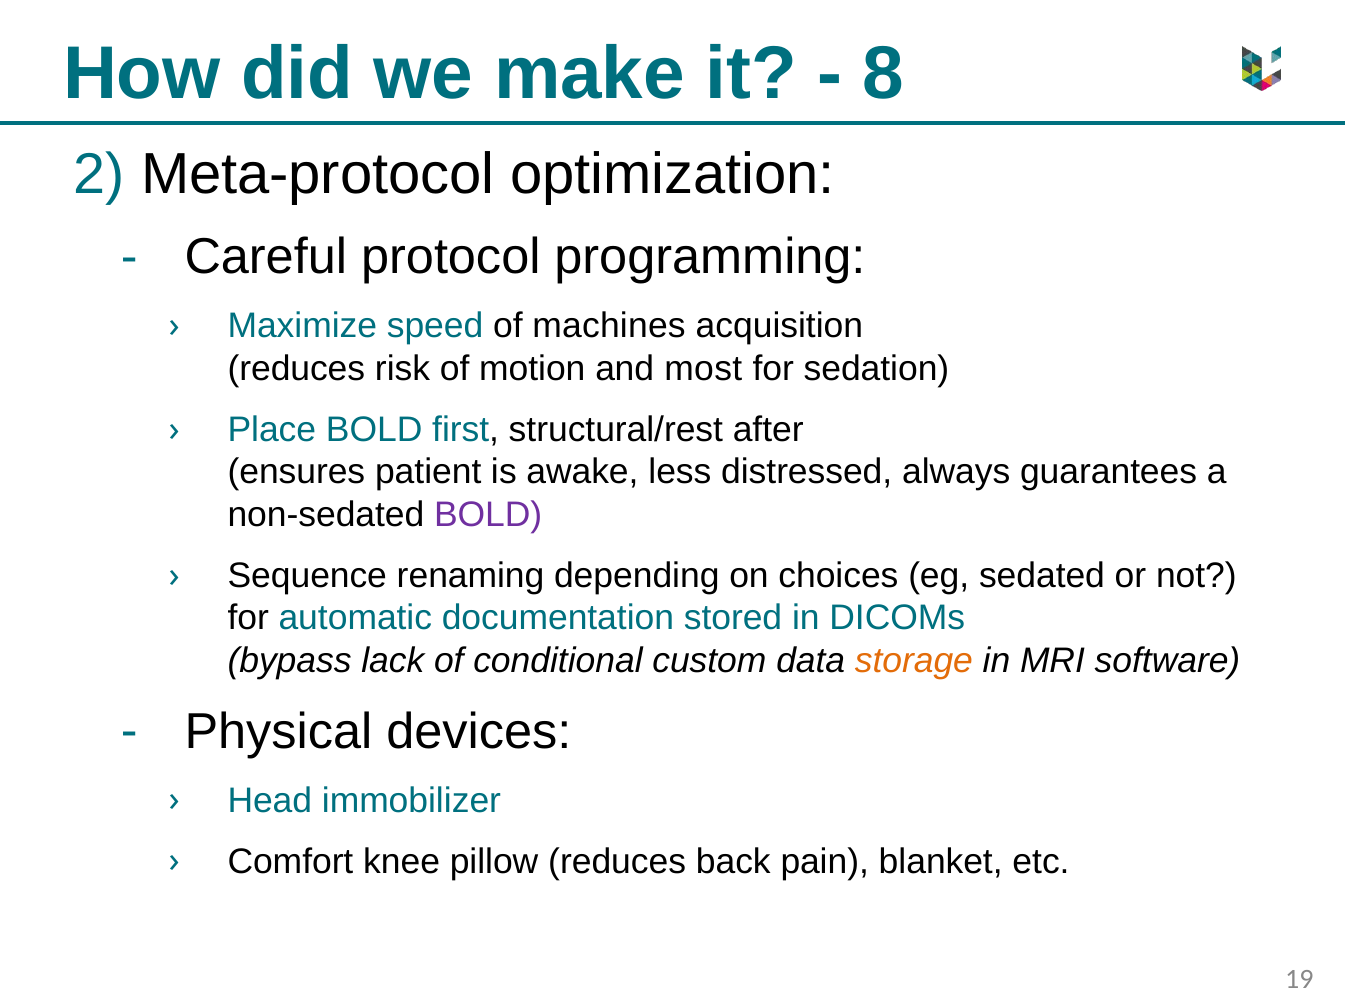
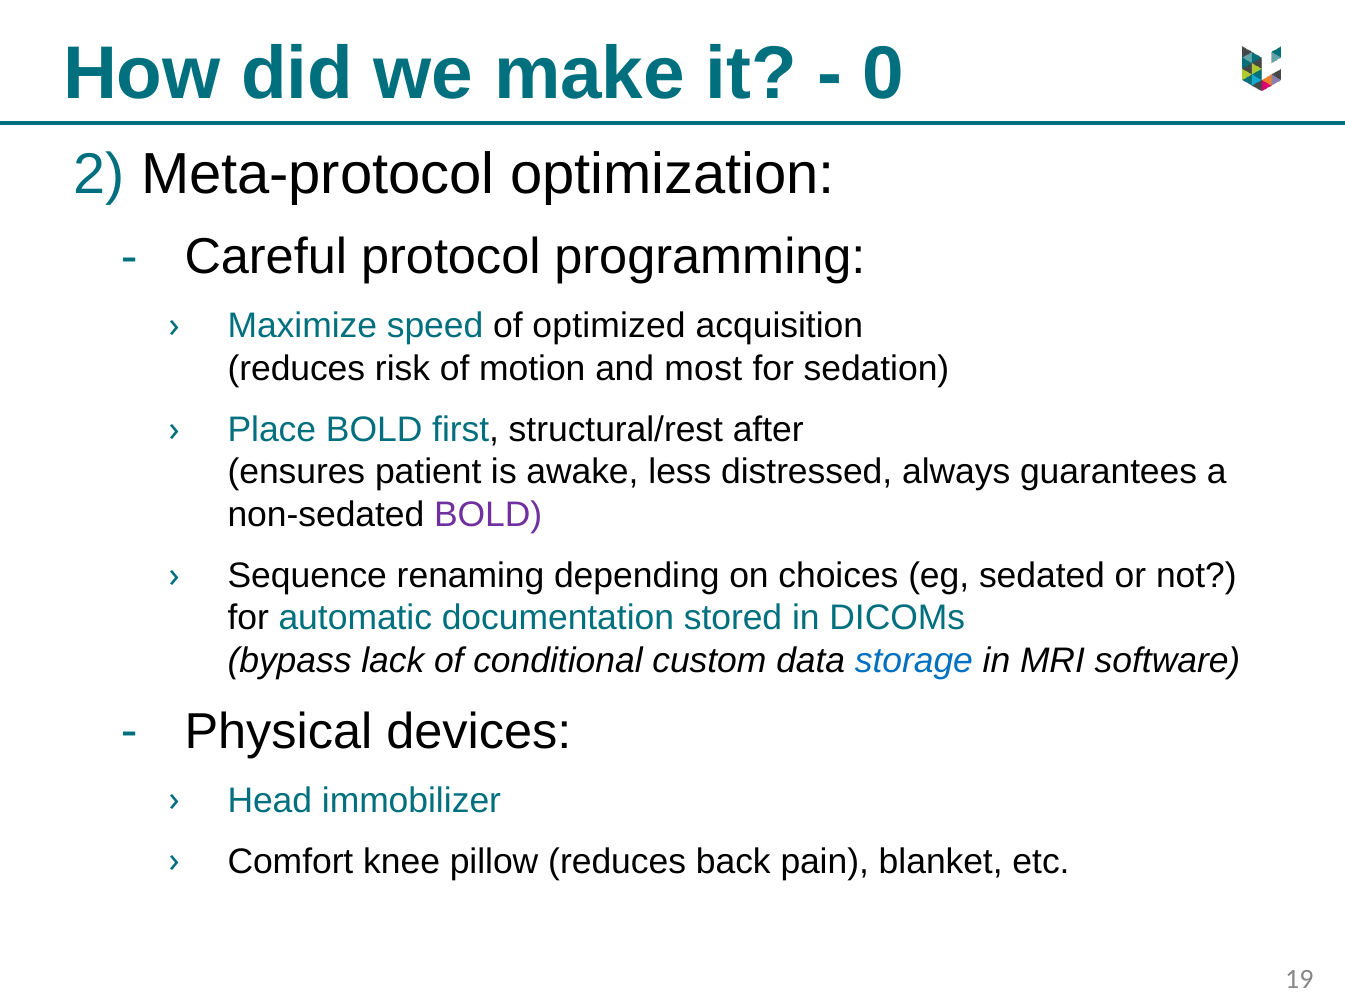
8: 8 -> 0
machines: machines -> optimized
storage colour: orange -> blue
